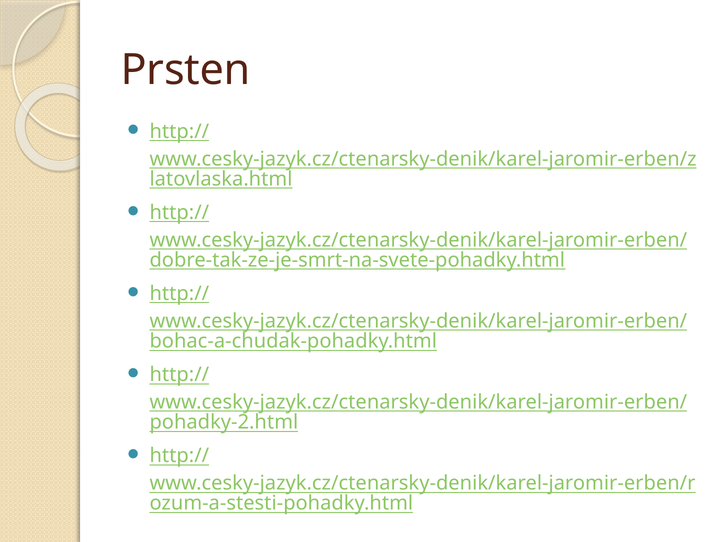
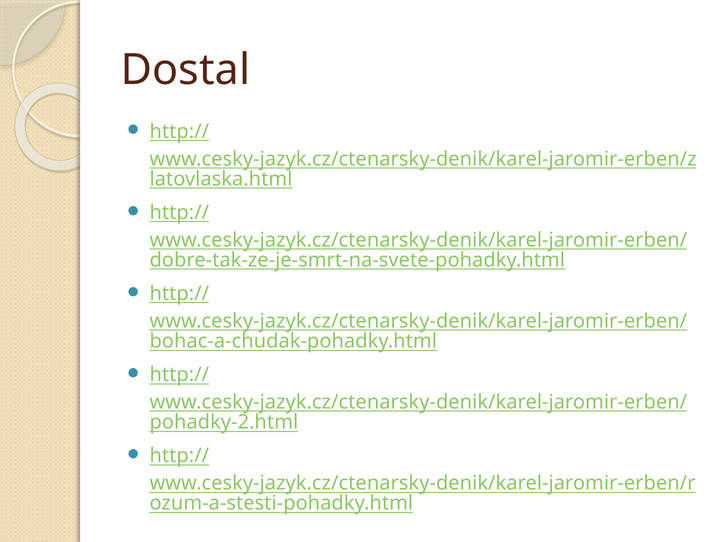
Prsten: Prsten -> Dostal
